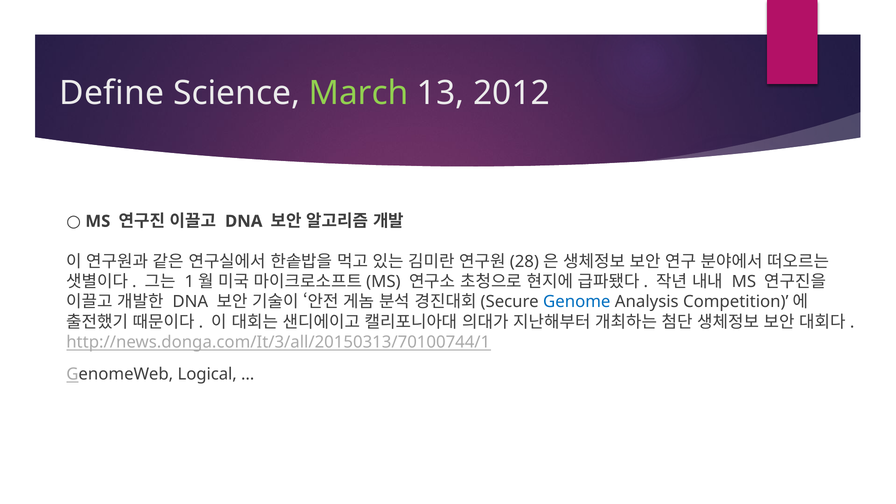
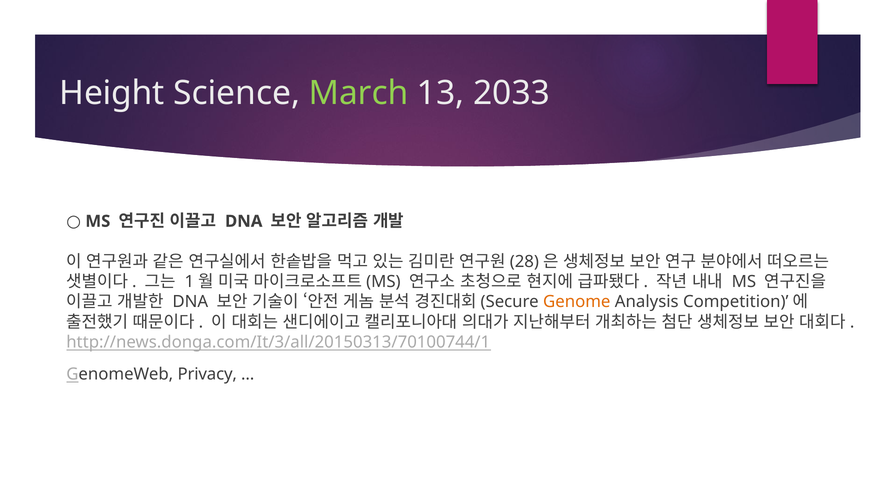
Define: Define -> Height
2012: 2012 -> 2033
Genome colour: blue -> orange
Logical: Logical -> Privacy
